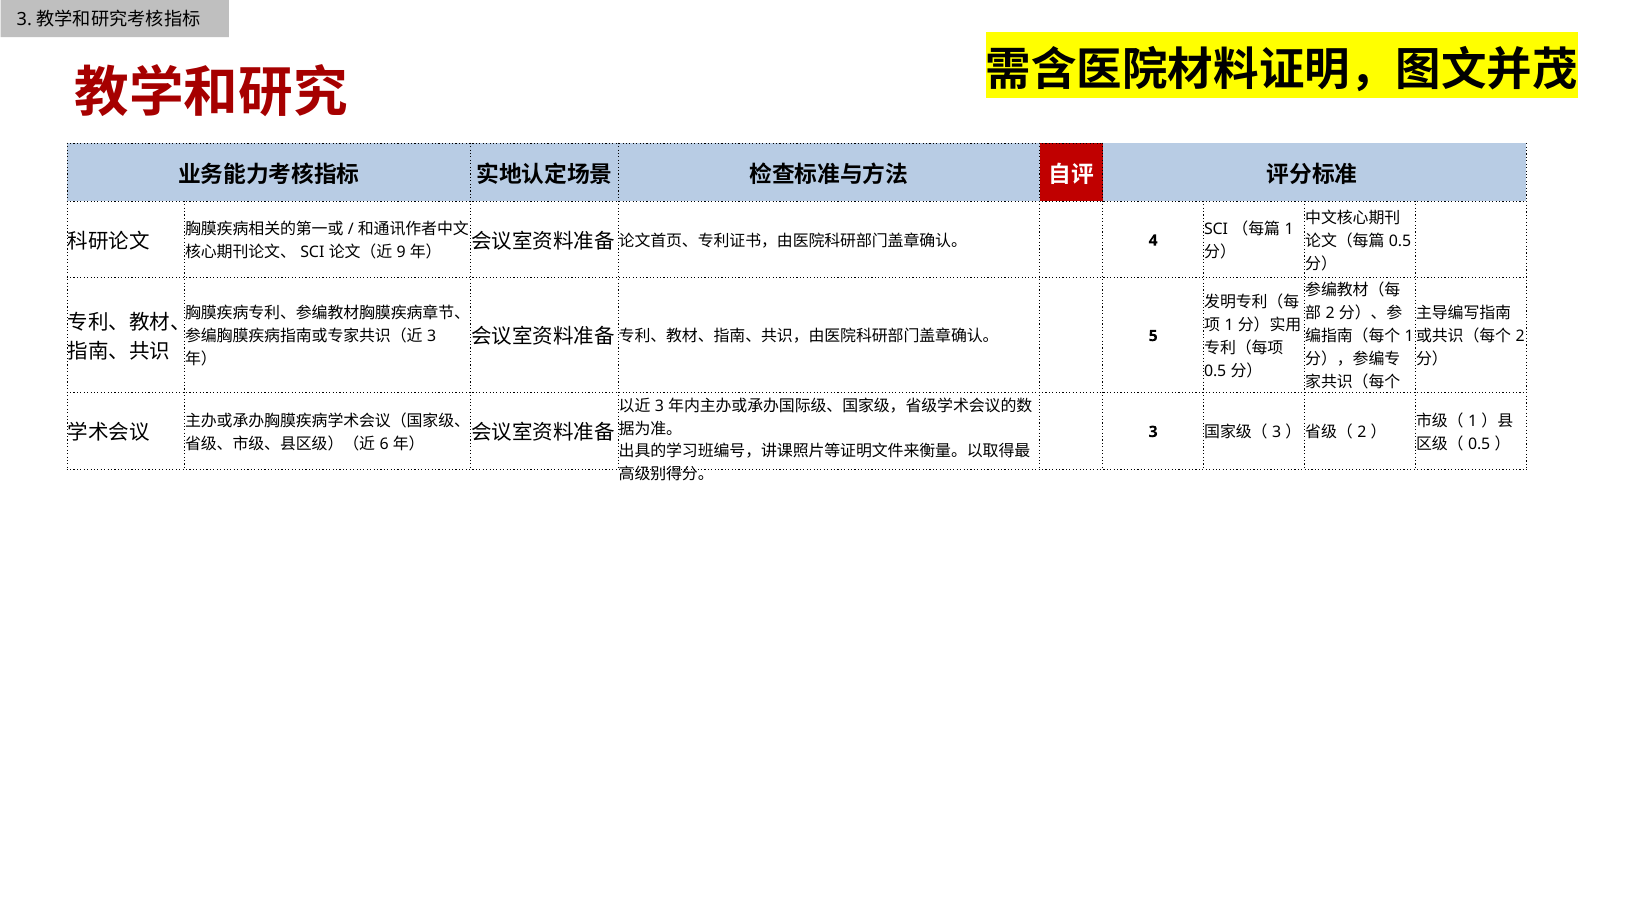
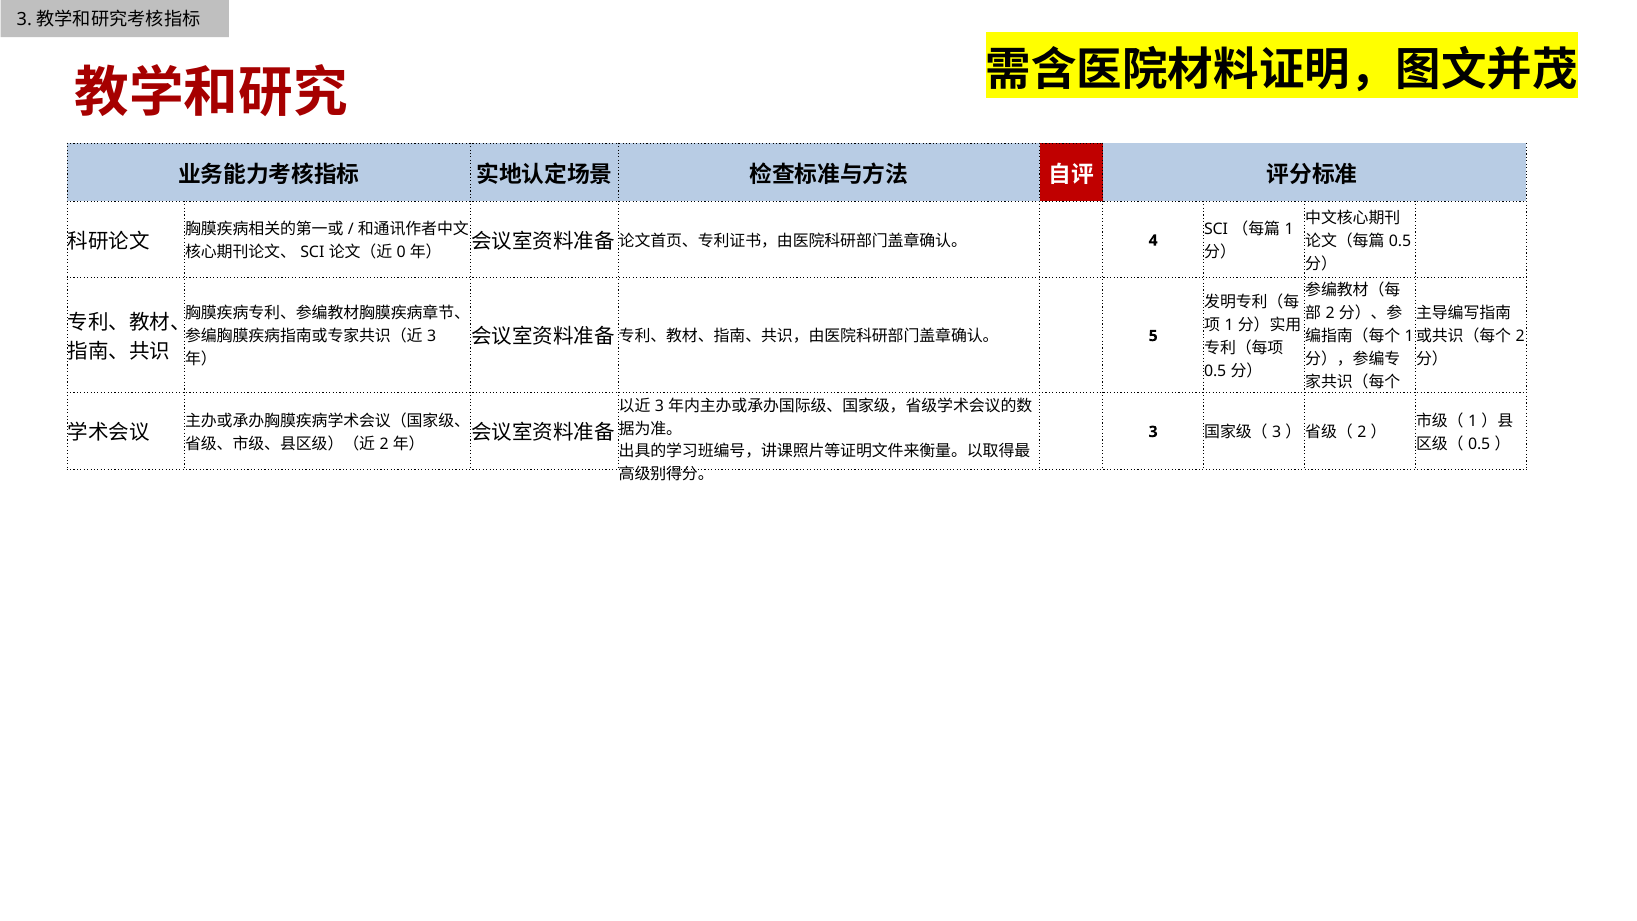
9: 9 -> 0
6 at (384, 444): 6 -> 2
